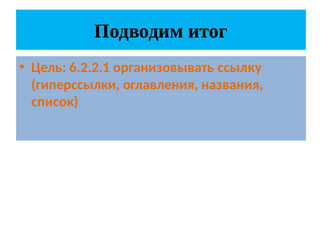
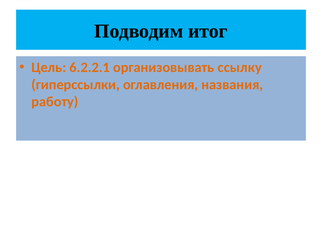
список: список -> работу
